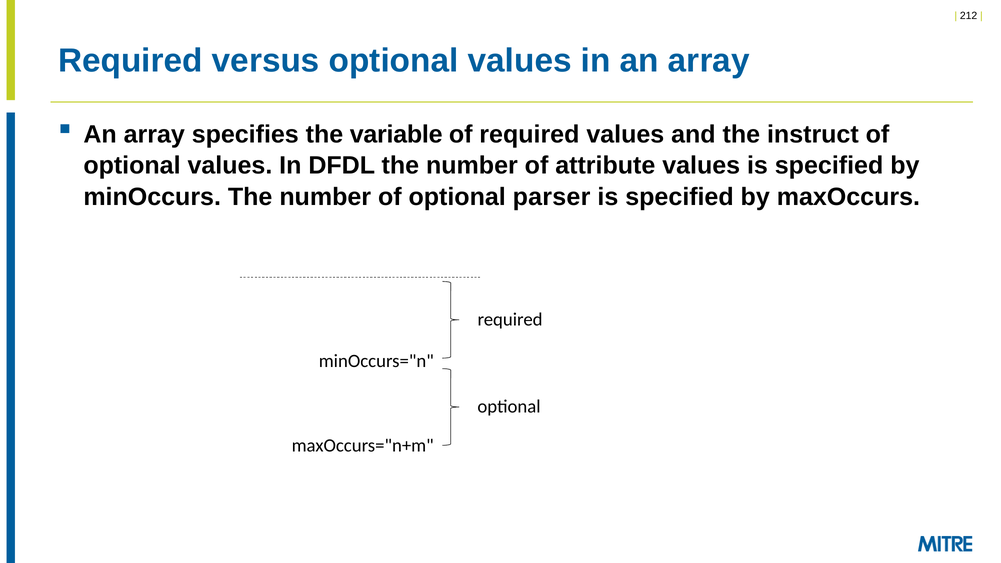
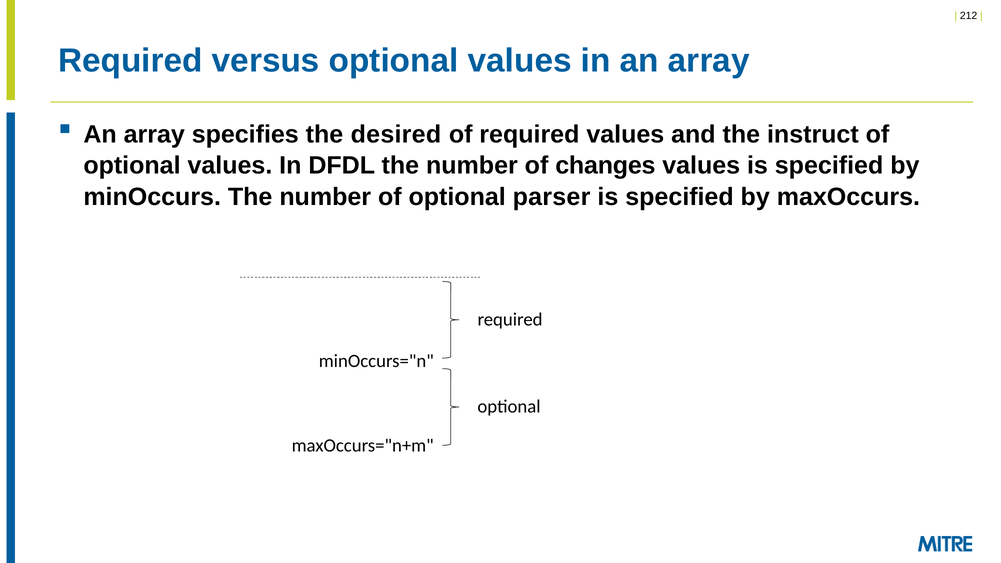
variable: variable -> desired
attribute: attribute -> changes
